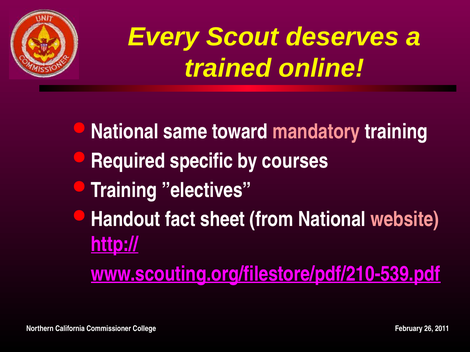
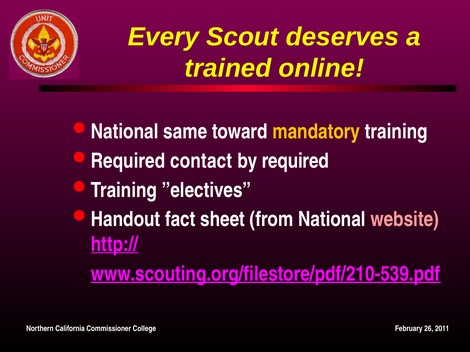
mandatory colour: pink -> yellow
specific: specific -> contact
by courses: courses -> required
